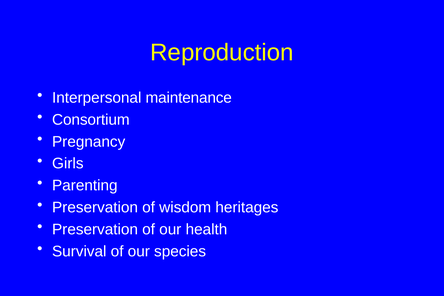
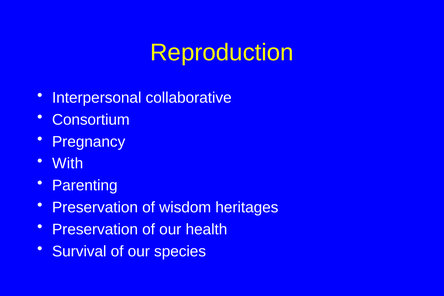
maintenance: maintenance -> collaborative
Girls: Girls -> With
